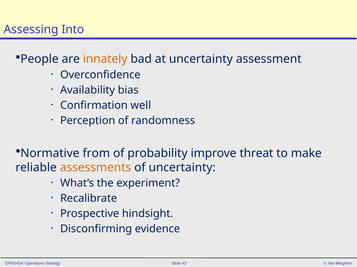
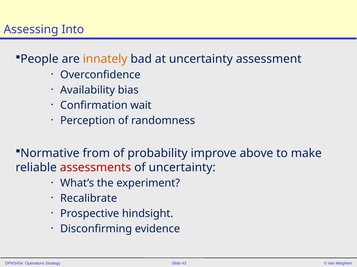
well: well -> wait
threat: threat -> above
assessments colour: orange -> red
